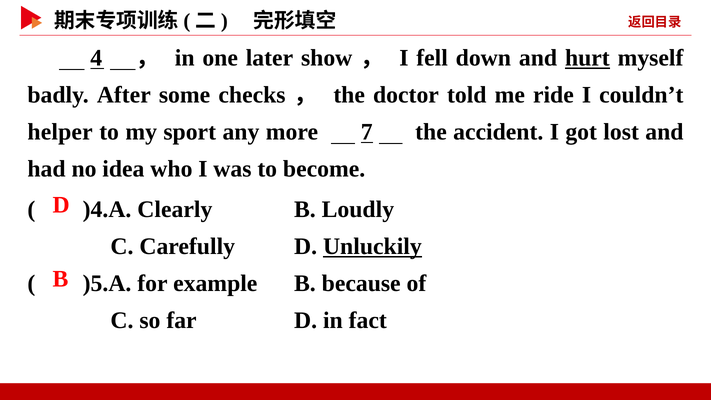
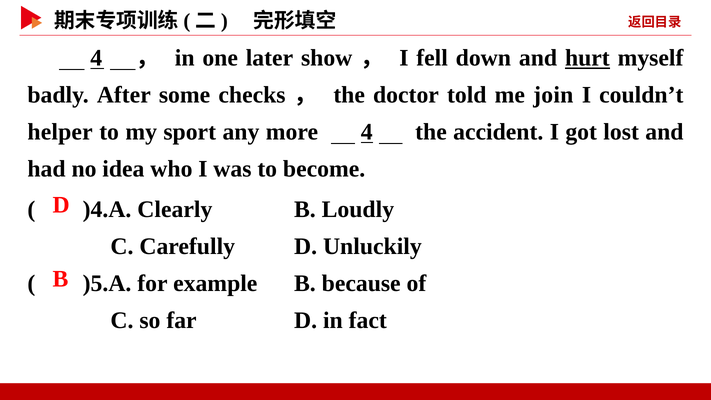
ride: ride -> join
more 7: 7 -> 4
Unluckily underline: present -> none
